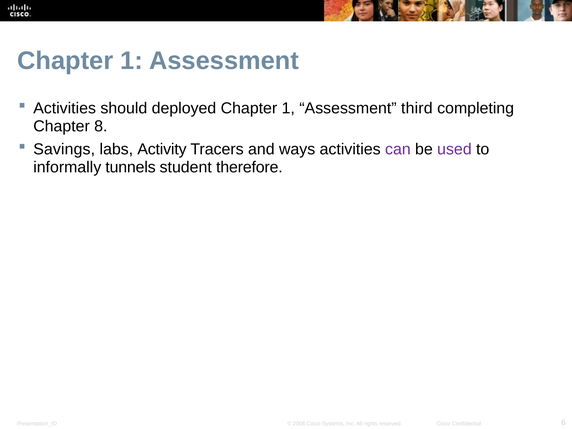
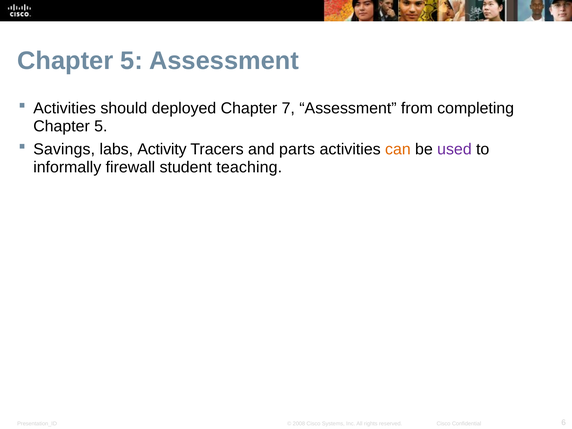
1 at (132, 61): 1 -> 5
1 at (288, 108): 1 -> 7
third: third -> from
8 at (101, 126): 8 -> 5
ways: ways -> parts
can colour: purple -> orange
tunnels: tunnels -> firewall
therefore: therefore -> teaching
